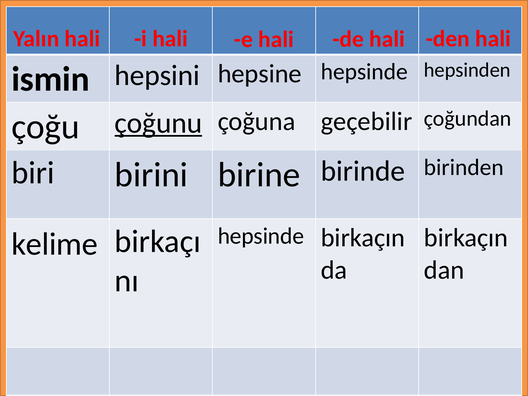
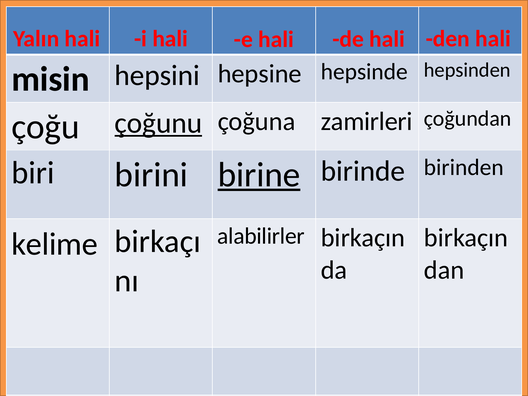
ismin: ismin -> misin
geçebilir: geçebilir -> zamirleri
birine underline: none -> present
hepsinde at (261, 236): hepsinde -> alabilirler
